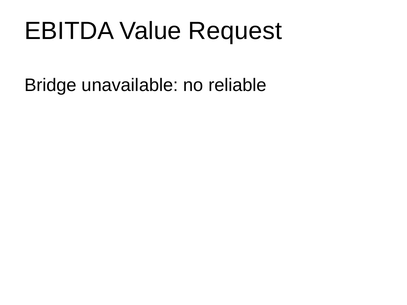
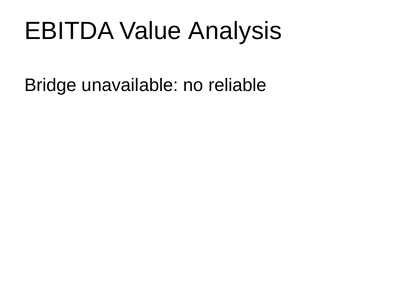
Request: Request -> Analysis
